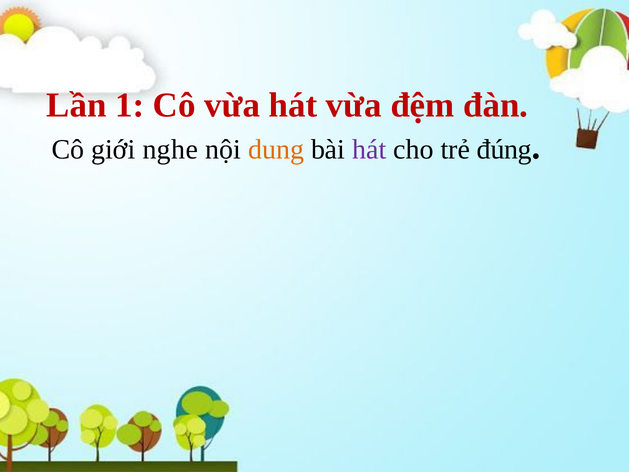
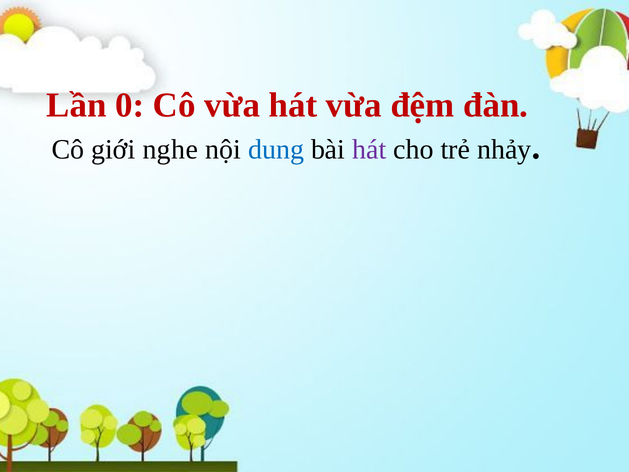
1: 1 -> 0
dung colour: orange -> blue
đúng: đúng -> nhảy
